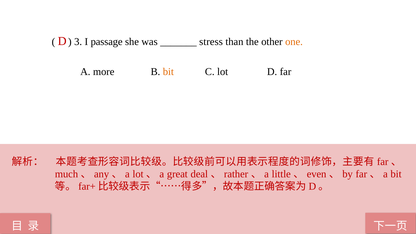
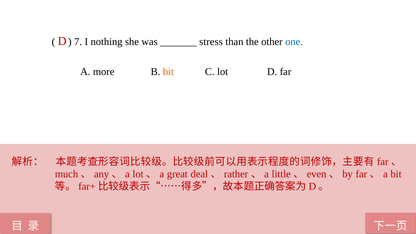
3: 3 -> 7
passage: passage -> nothing
one colour: orange -> blue
